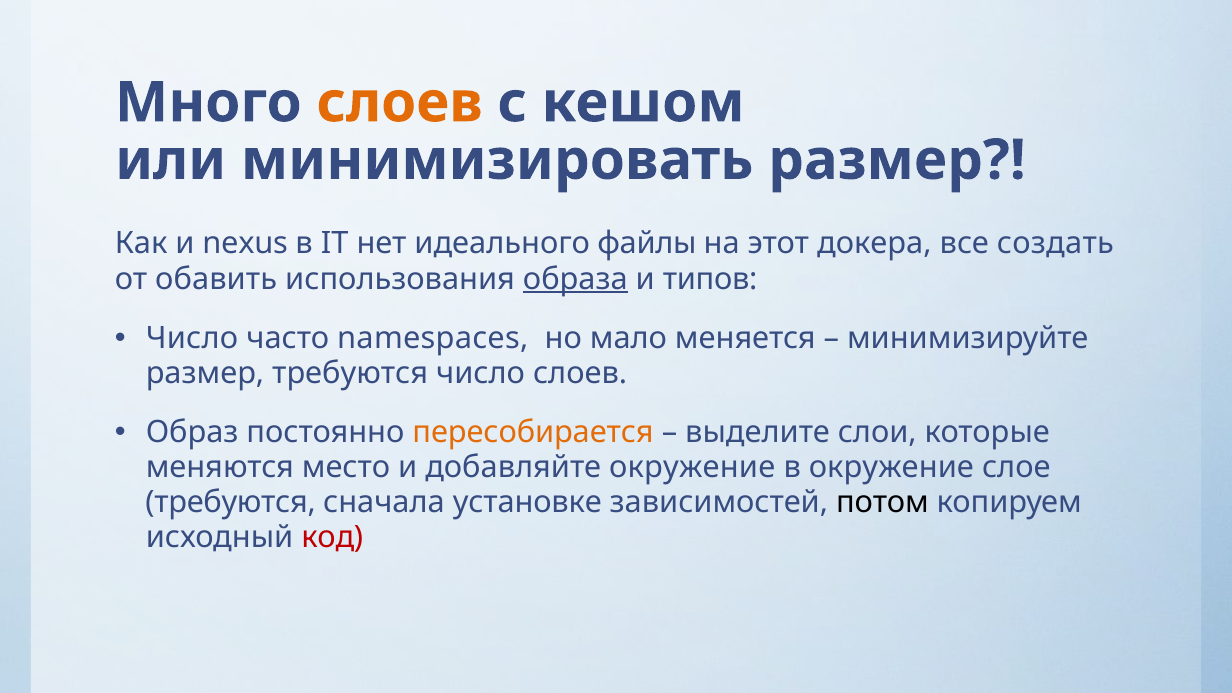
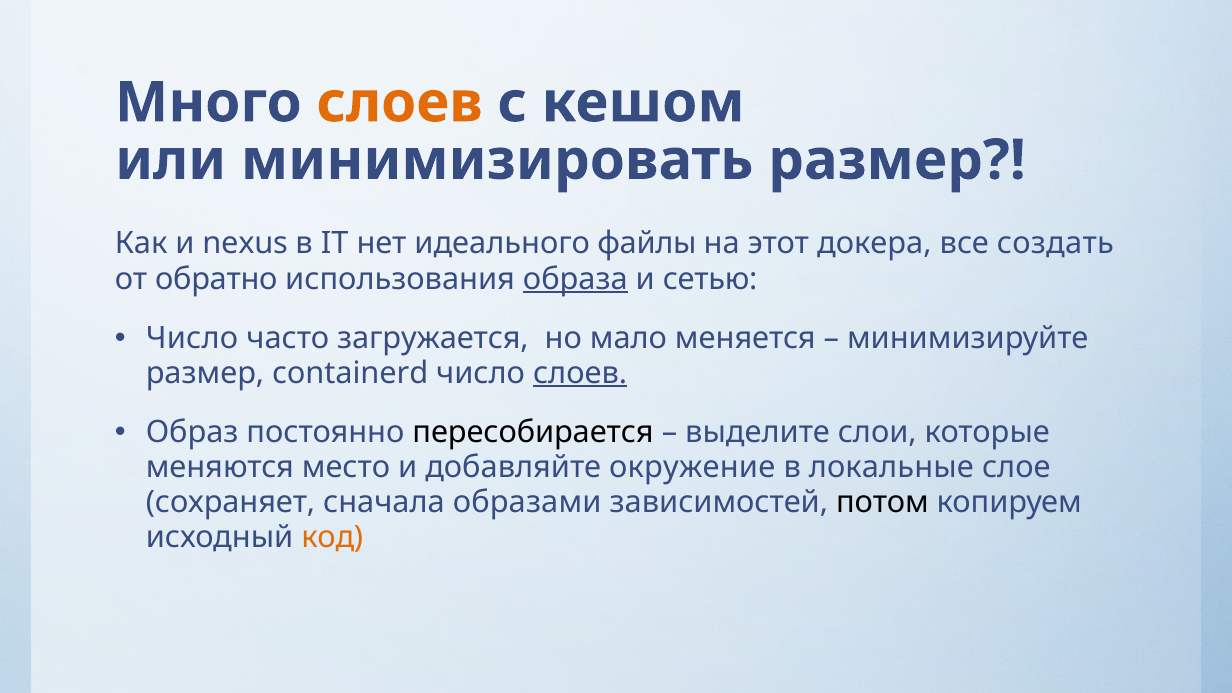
обавить: обавить -> обратно
типов: типов -> сетью
namespaces: namespaces -> загружается
размер требуются: требуются -> containerd
слоев at (580, 373) underline: none -> present
пересобирается colour: orange -> black
в окружение: окружение -> локальные
требуются at (231, 502): требуются -> сохраняет
установке: установке -> образами
код colour: red -> orange
